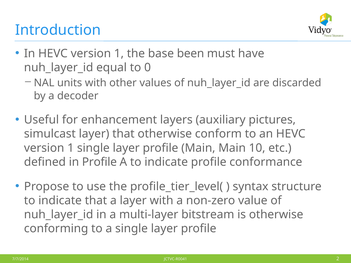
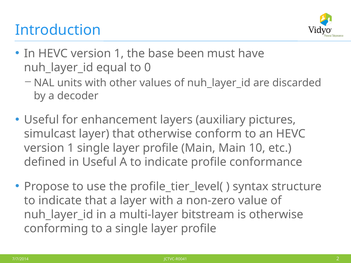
in Profile: Profile -> Useful
